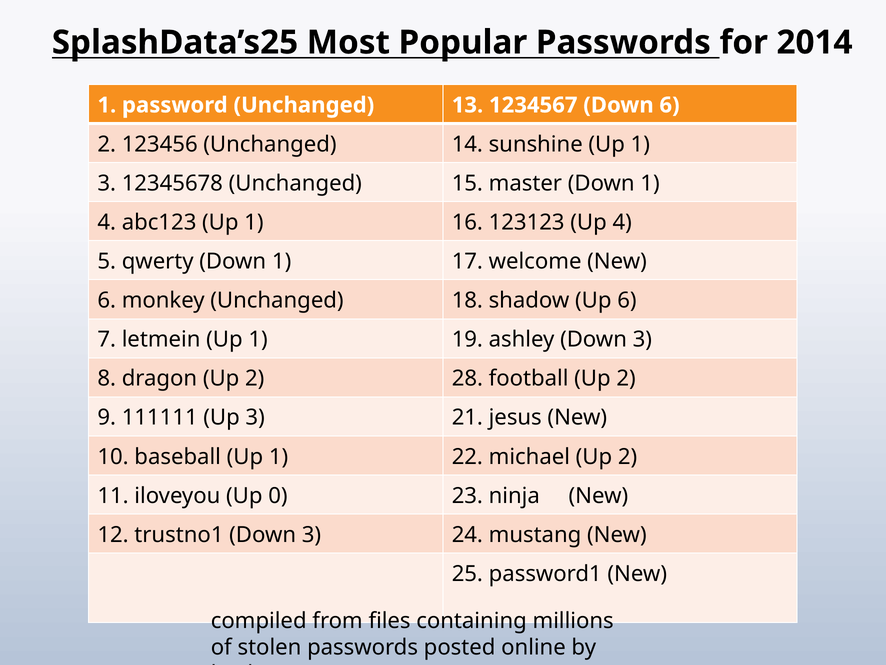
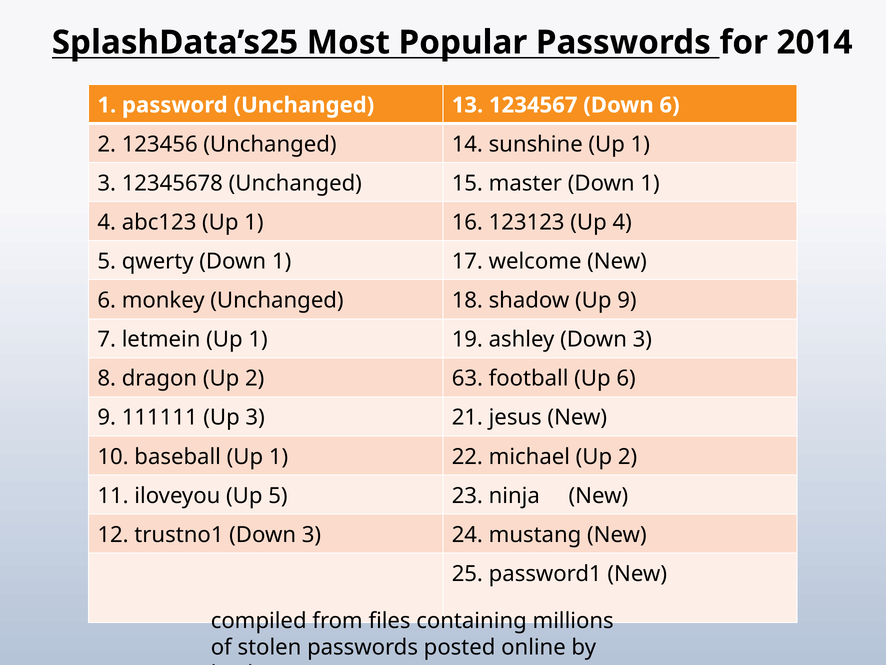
Up 6: 6 -> 9
28: 28 -> 63
football Up 2: 2 -> 6
Up 0: 0 -> 5
